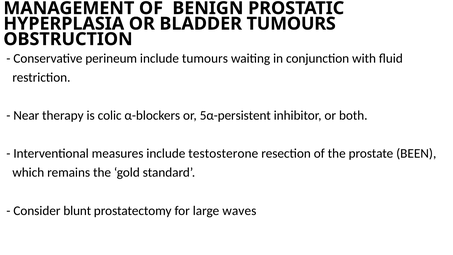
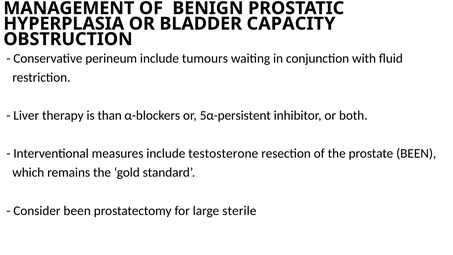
BLADDER TUMOURS: TUMOURS -> CAPACITY
Near: Near -> Liver
colic: colic -> than
Consider blunt: blunt -> been
waves: waves -> sterile
